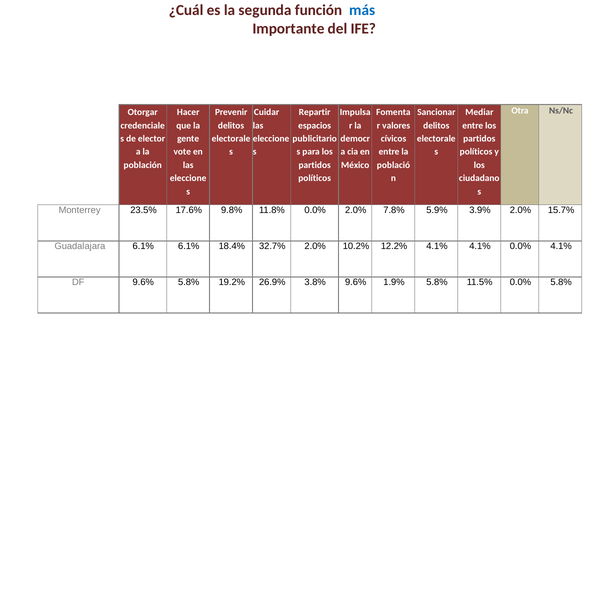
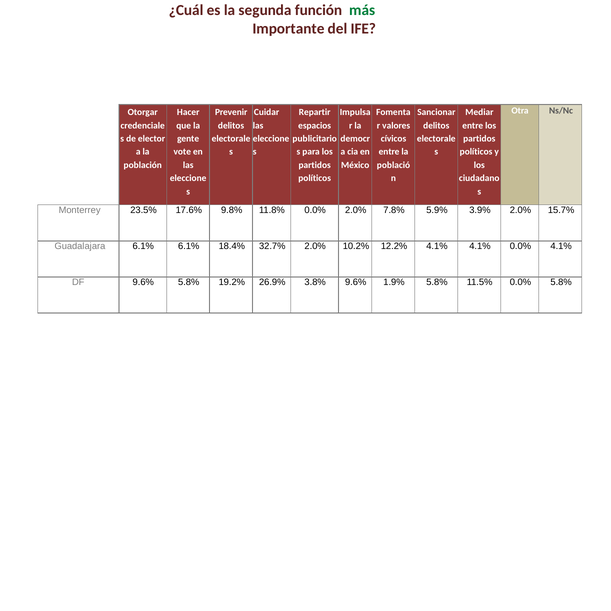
más colour: blue -> green
